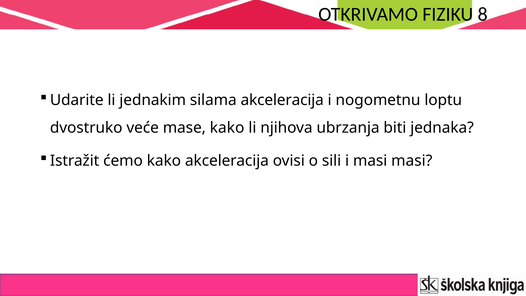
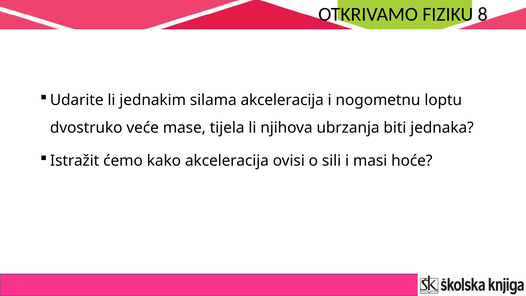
mase kako: kako -> tijela
masi masi: masi -> hoće
